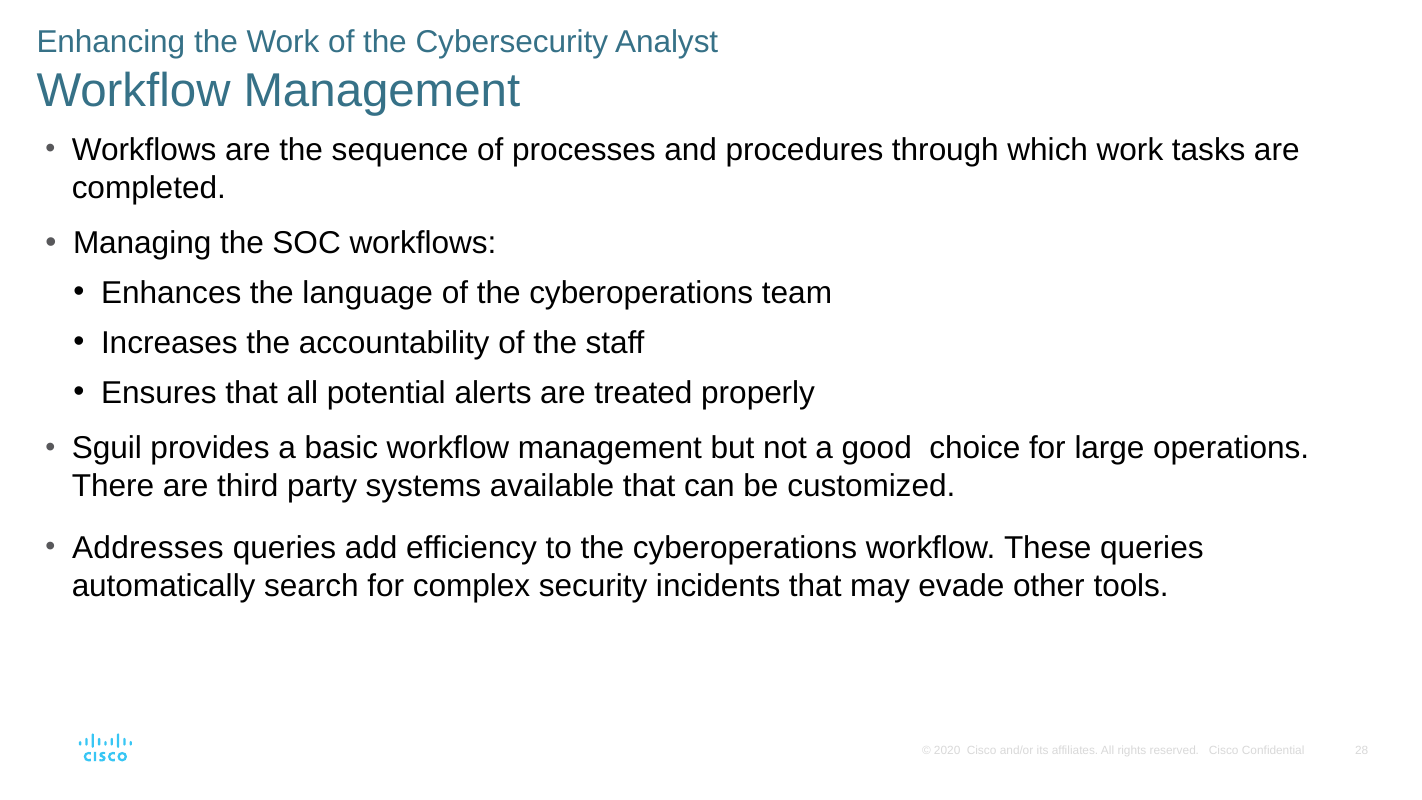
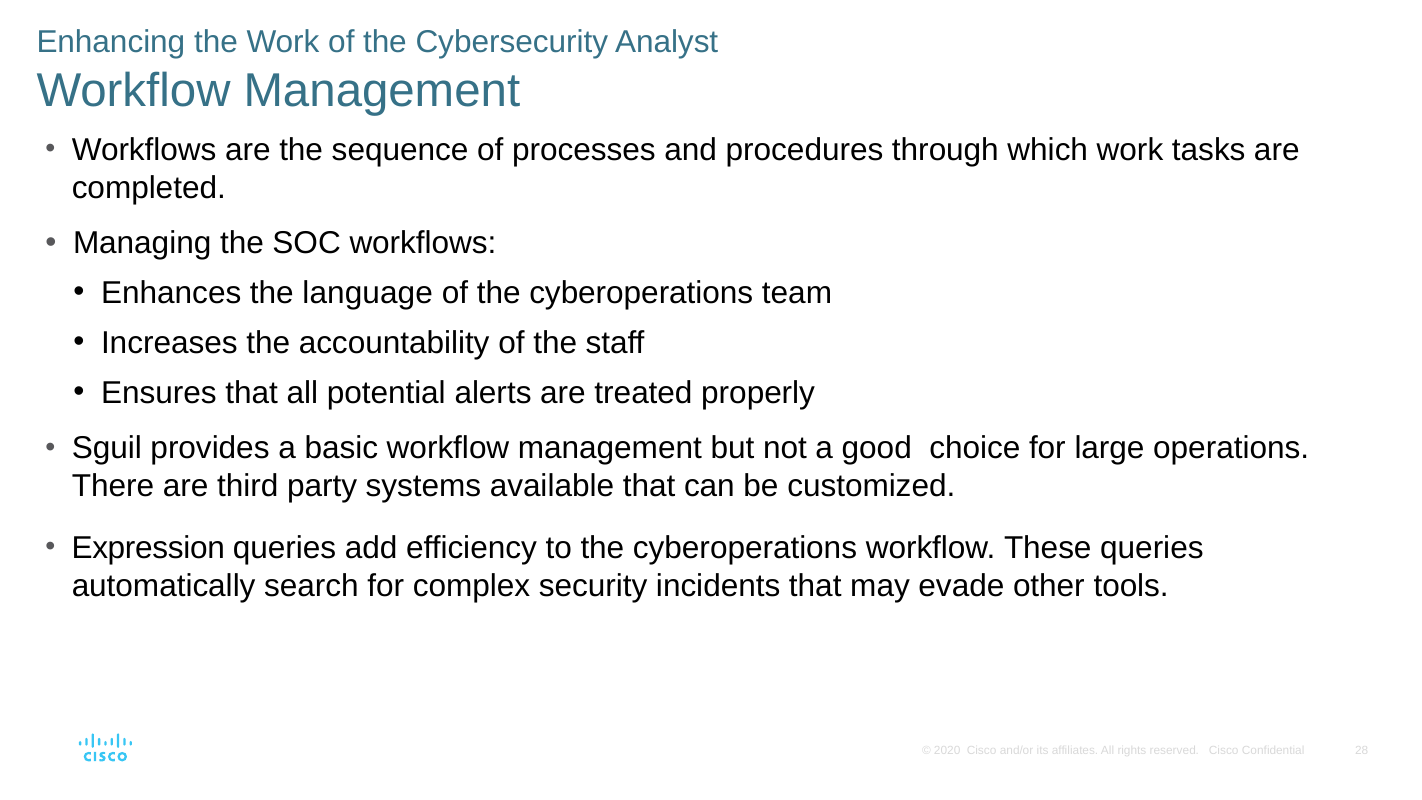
Addresses: Addresses -> Expression
